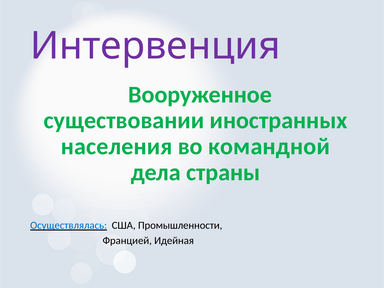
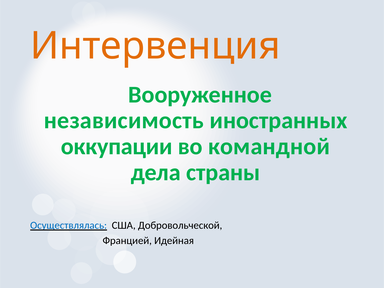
Интервенция colour: purple -> orange
существовании: существовании -> независимость
населения: населения -> оккупации
Промышленности: Промышленности -> Добровольческой
